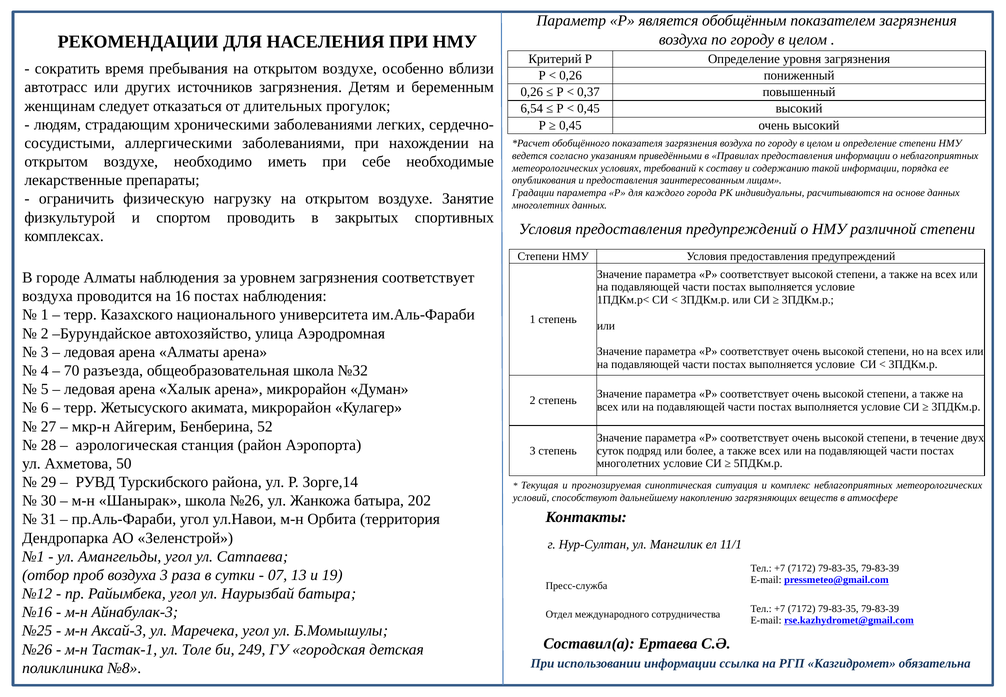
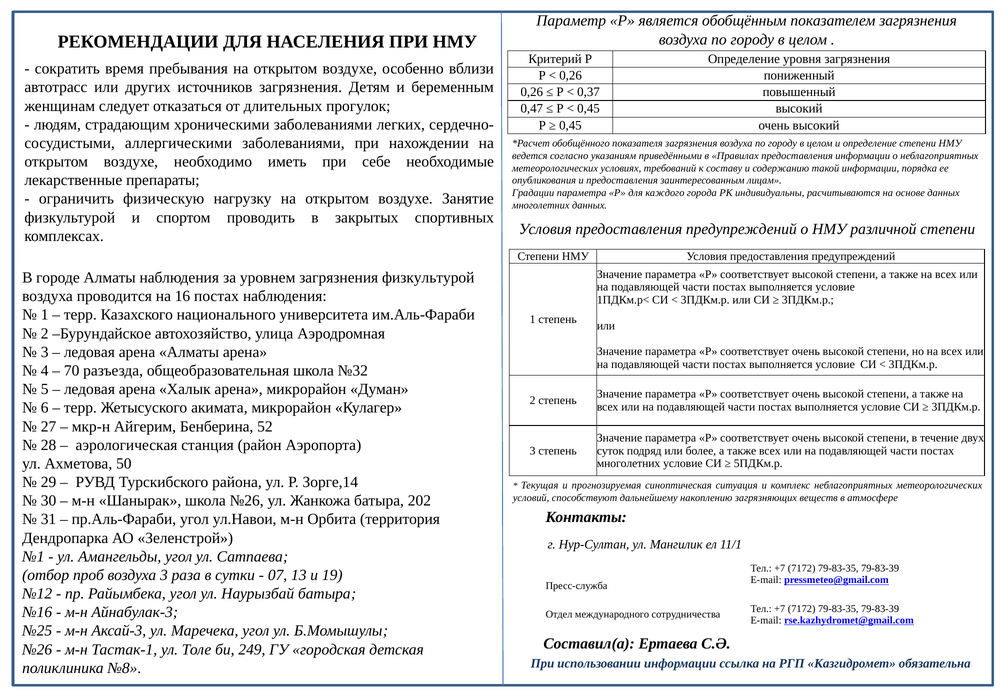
6,54: 6,54 -> 0,47
загрязнения соответствует: соответствует -> физкультурой
